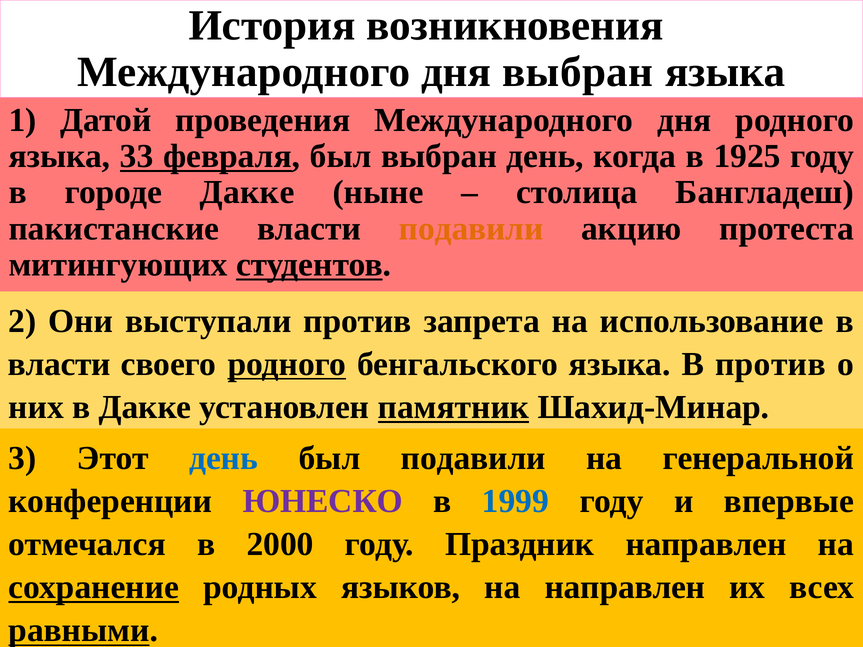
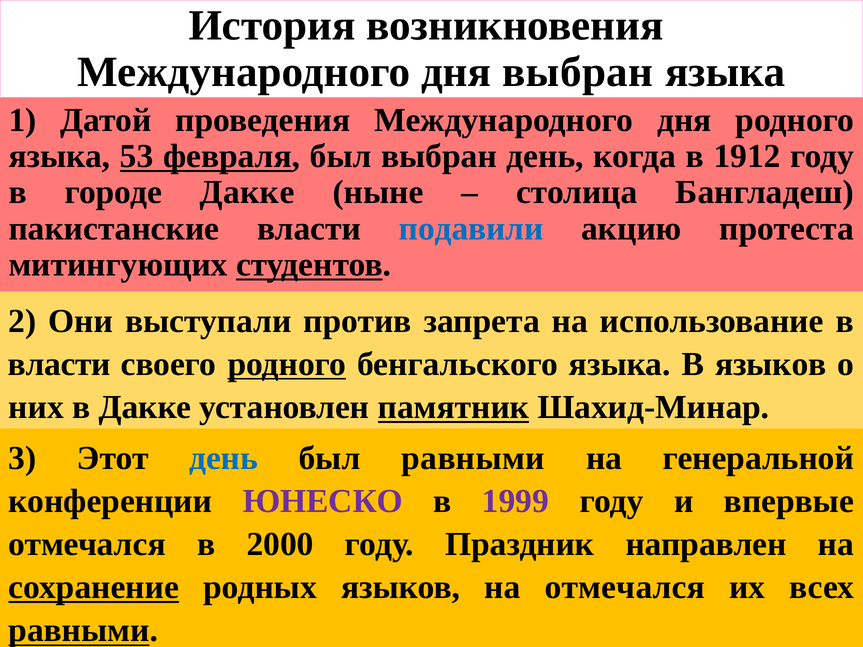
33: 33 -> 53
1925: 1925 -> 1912
подавили at (471, 229) colour: orange -> blue
В против: против -> языков
был подавили: подавили -> равными
1999 colour: blue -> purple
на направлен: направлен -> отмечался
